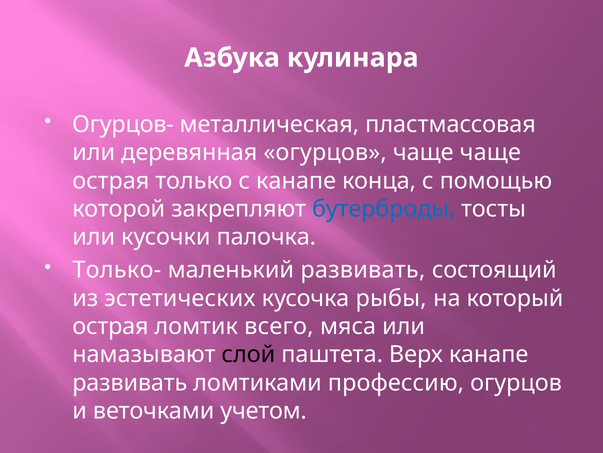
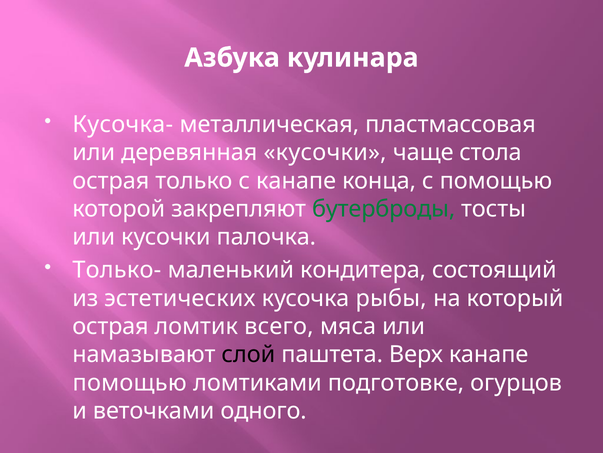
Огурцов-: Огурцов- -> Кусочка-
деревянная огурцов: огурцов -> кусочки
чаще чаще: чаще -> стола
бутерброды colour: blue -> green
маленький развивать: развивать -> кондитера
развивать at (130, 382): развивать -> помощью
профессию: профессию -> подготовке
учетом: учетом -> одного
